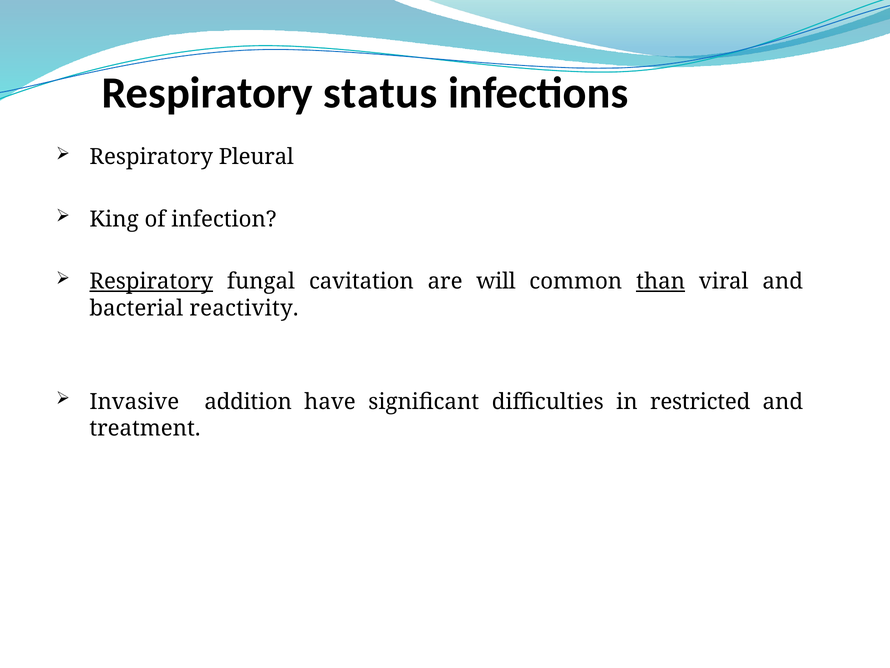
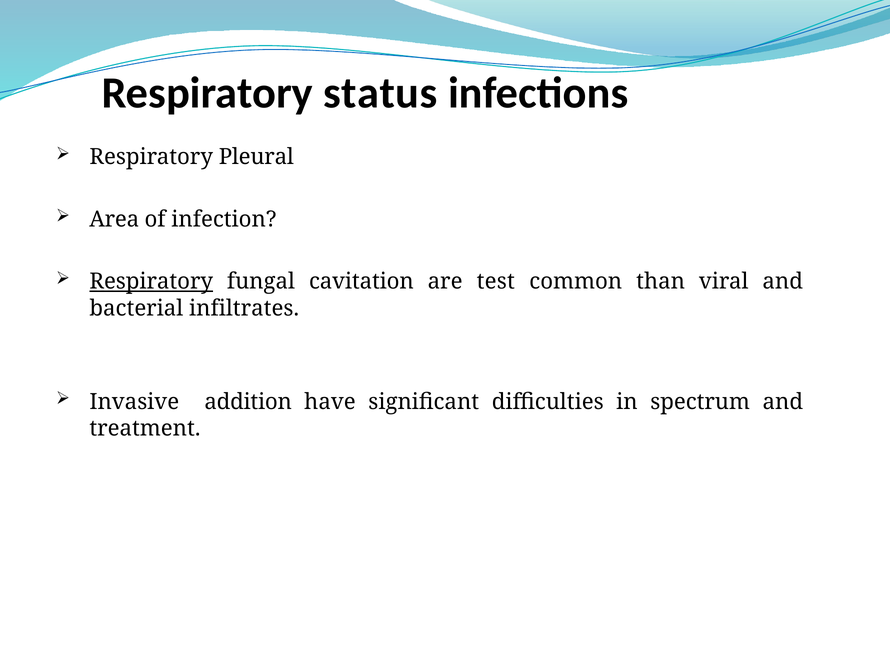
King: King -> Area
will: will -> test
than underline: present -> none
reactivity: reactivity -> infiltrates
restricted: restricted -> spectrum
